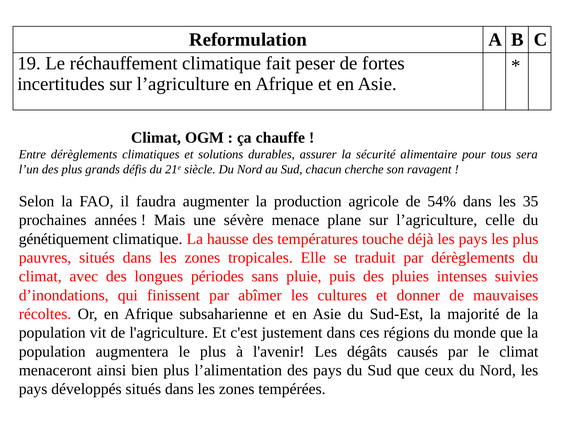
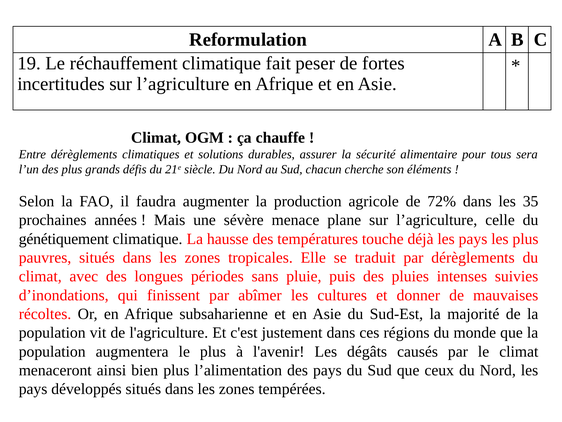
ravagent: ravagent -> éléments
54%: 54% -> 72%
